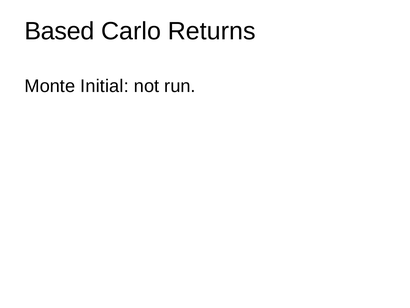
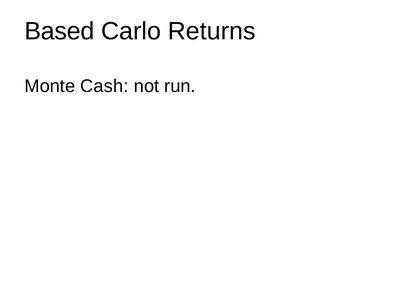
Initial: Initial -> Cash
